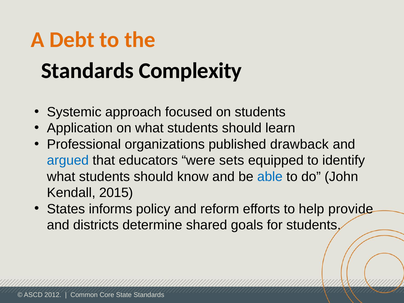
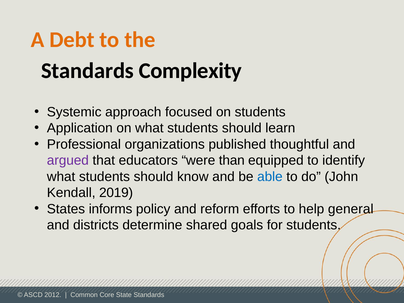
drawback: drawback -> thoughtful
argued colour: blue -> purple
sets: sets -> than
2015: 2015 -> 2019
provide: provide -> general
